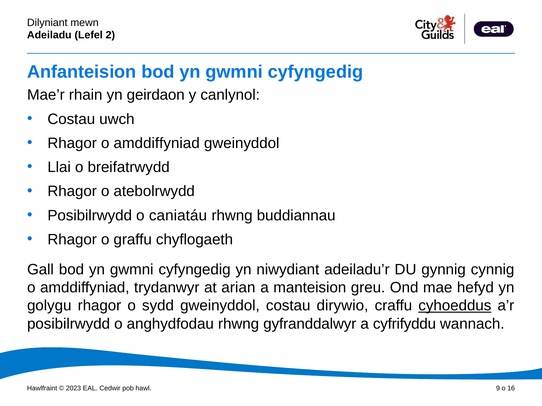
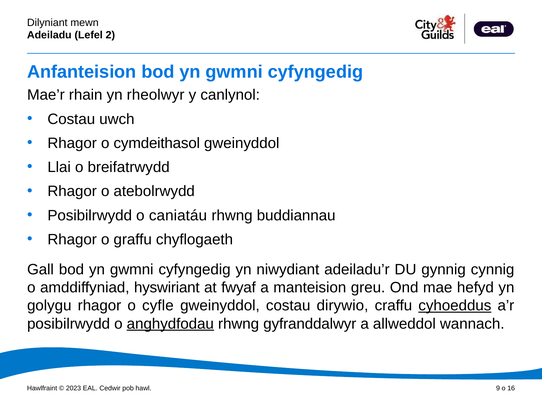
geirdaon: geirdaon -> rheolwyr
Rhagor o amddiffyniad: amddiffyniad -> cymdeithasol
trydanwyr: trydanwyr -> hyswiriant
arian: arian -> fwyaf
sydd: sydd -> cyfle
anghydfodau underline: none -> present
cyfrifyddu: cyfrifyddu -> allweddol
